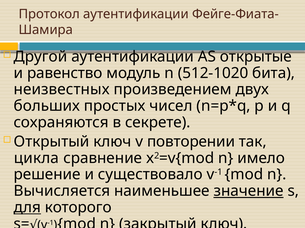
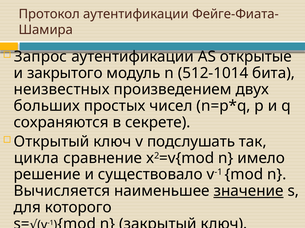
Другой: Другой -> Запрос
равенство: равенство -> закрытого
512-1020: 512-1020 -> 512-1014
повторении: повторении -> подслушать
для underline: present -> none
